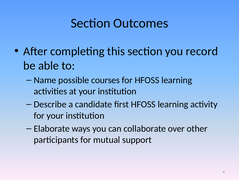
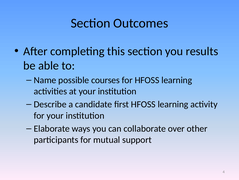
record: record -> results
